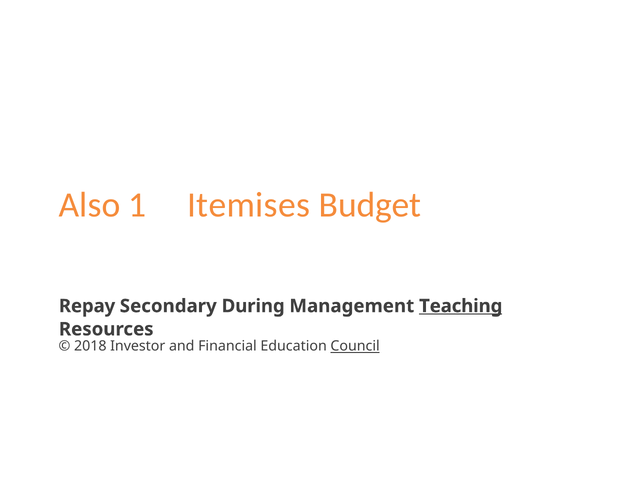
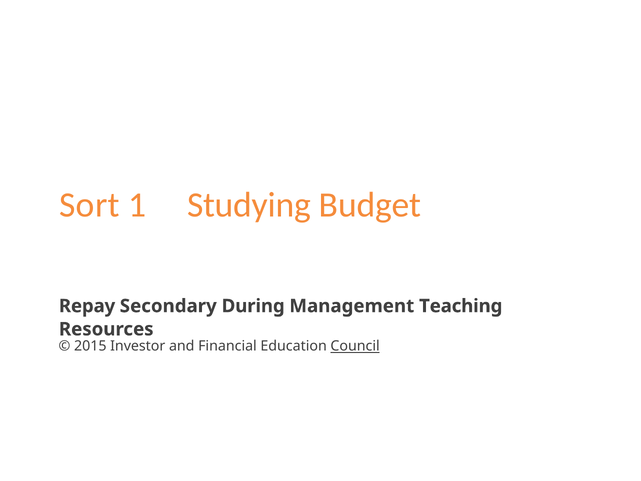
Also: Also -> Sort
Itemises: Itemises -> Studying
Teaching underline: present -> none
2018: 2018 -> 2015
